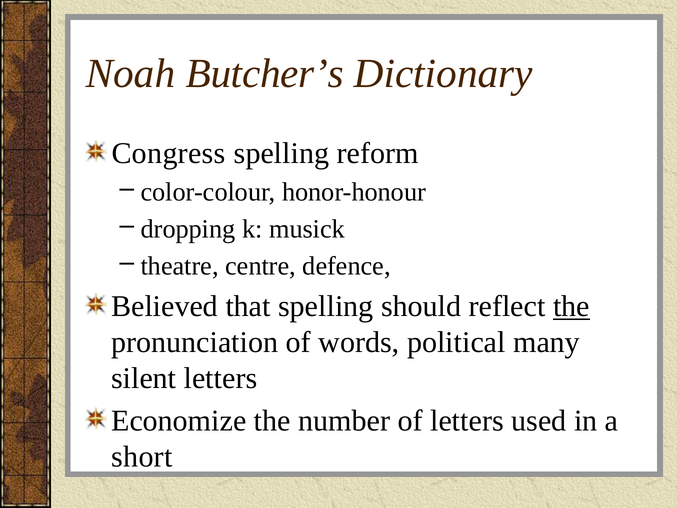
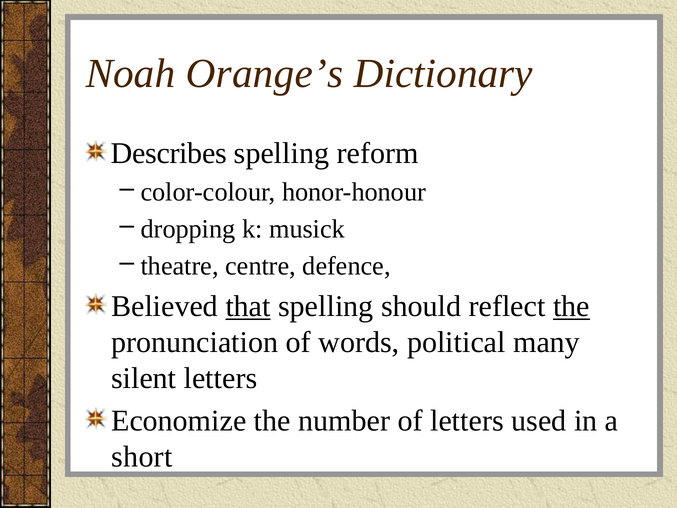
Butcher’s: Butcher’s -> Orange’s
Congress: Congress -> Describes
that underline: none -> present
